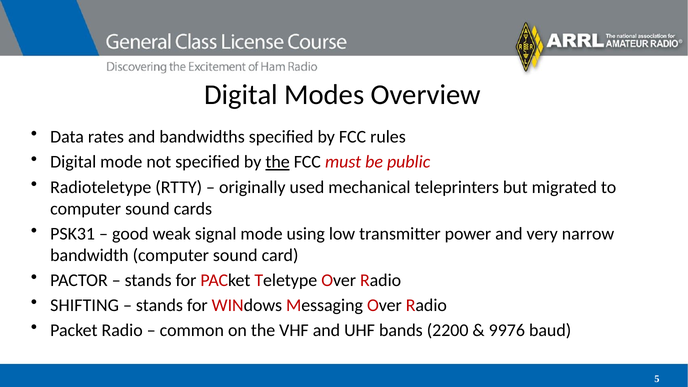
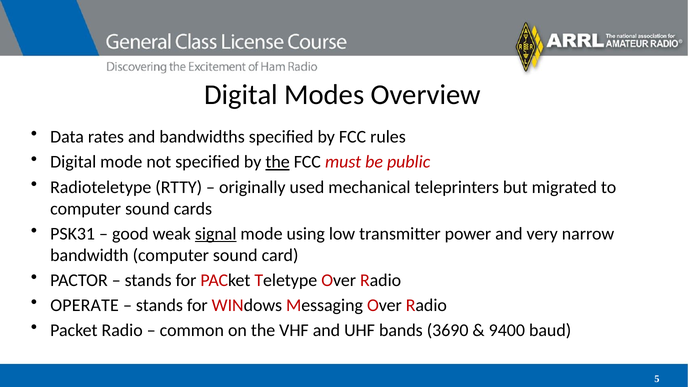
signal underline: none -> present
SHIFTING: SHIFTING -> OPERATE
2200: 2200 -> 3690
9976: 9976 -> 9400
